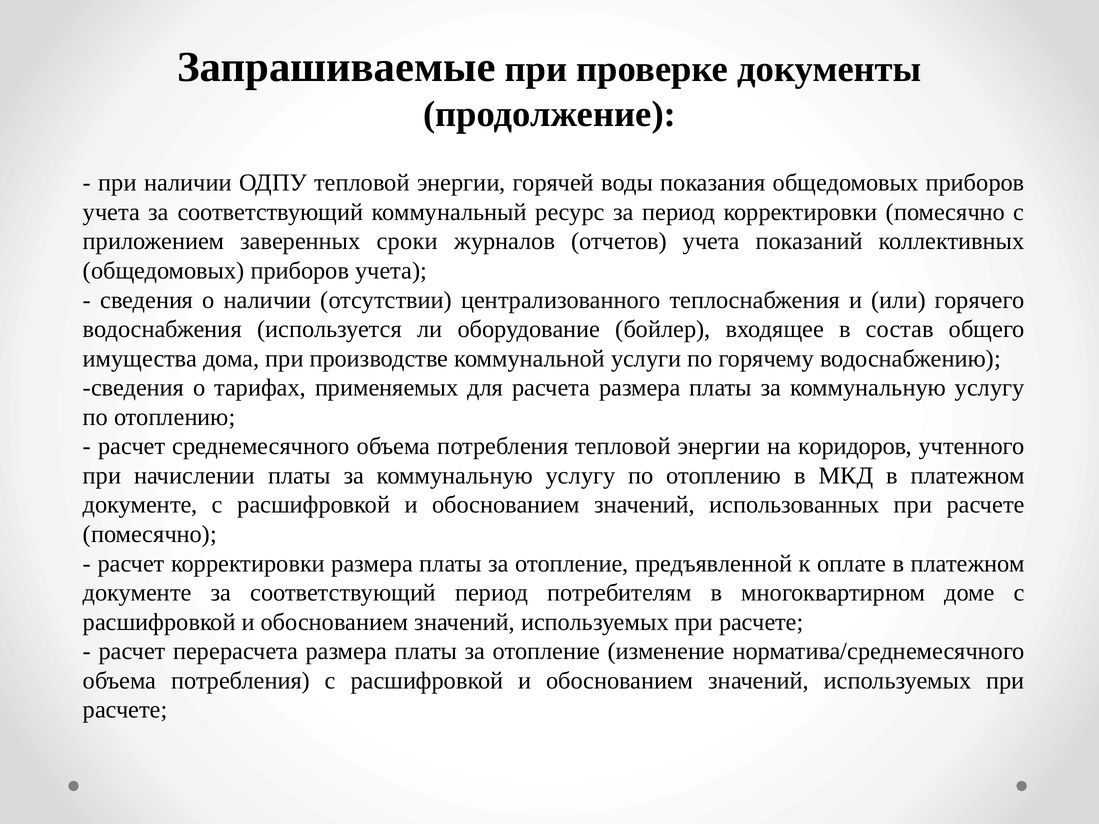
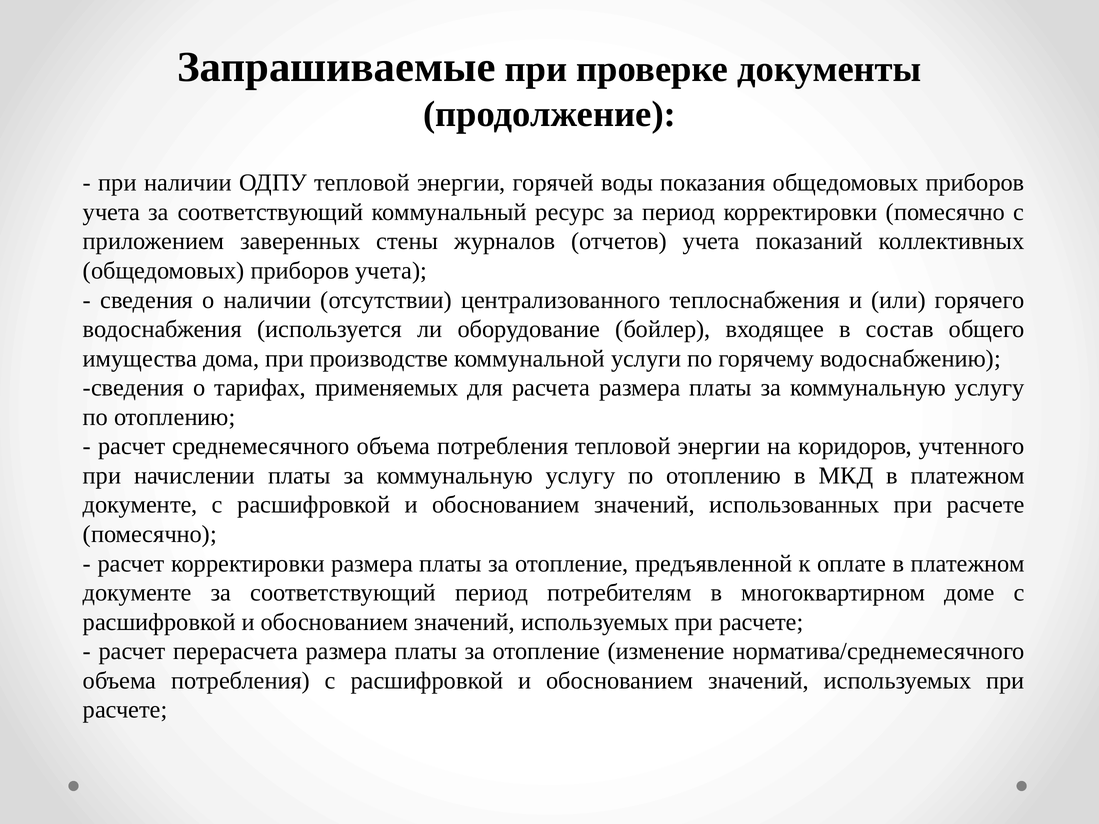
сроки: сроки -> стены
